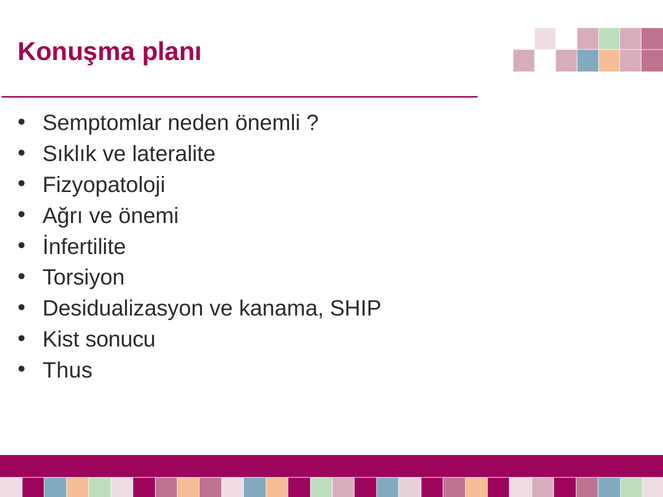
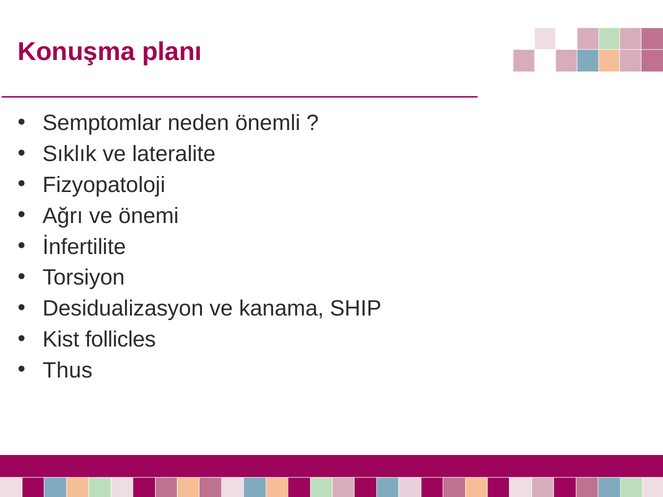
sonucu: sonucu -> follicles
